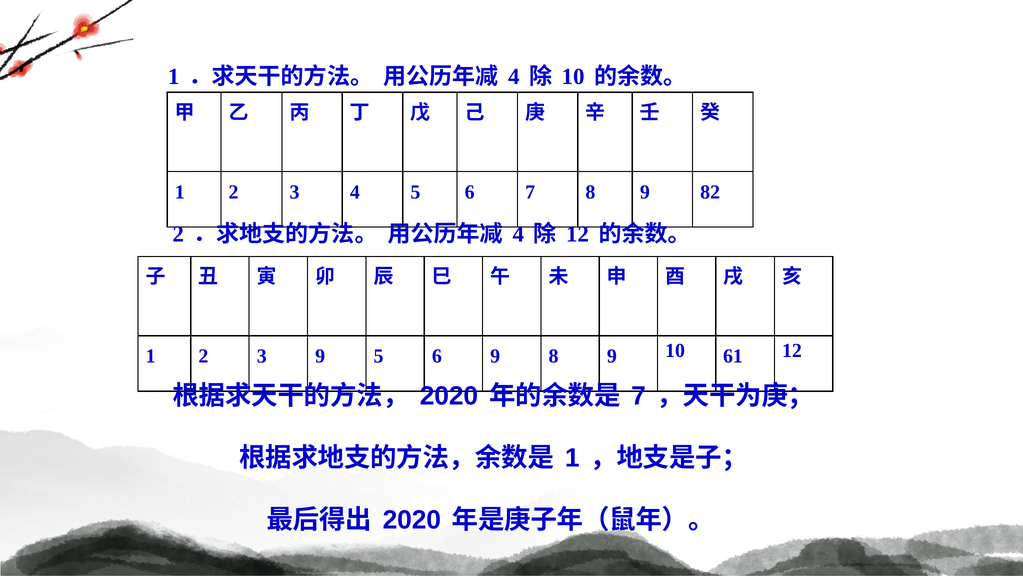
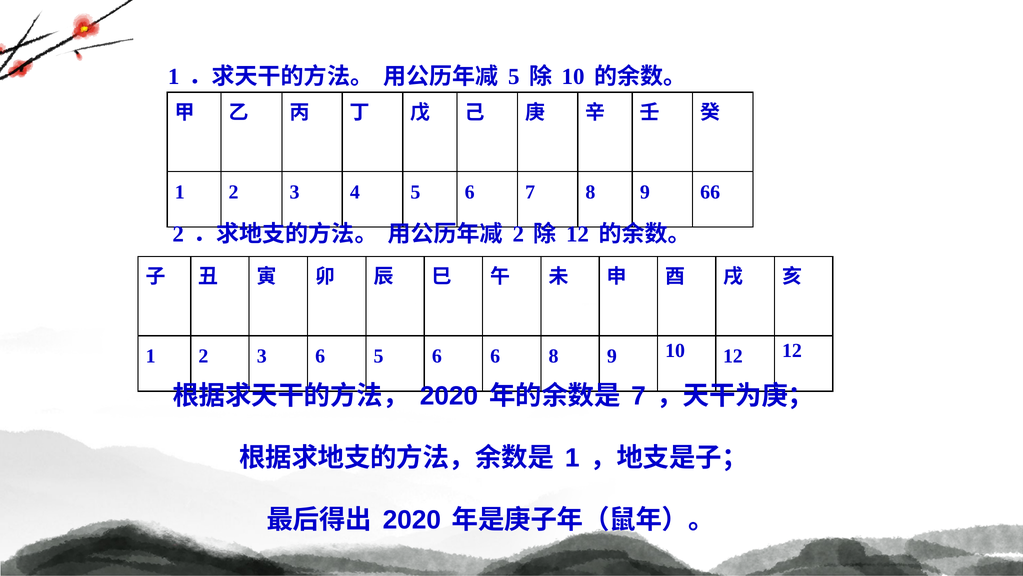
4 at (514, 76): 4 -> 5
82: 82 -> 66
4 at (518, 234): 4 -> 2
3 9: 9 -> 6
6 9: 9 -> 6
10 61: 61 -> 12
